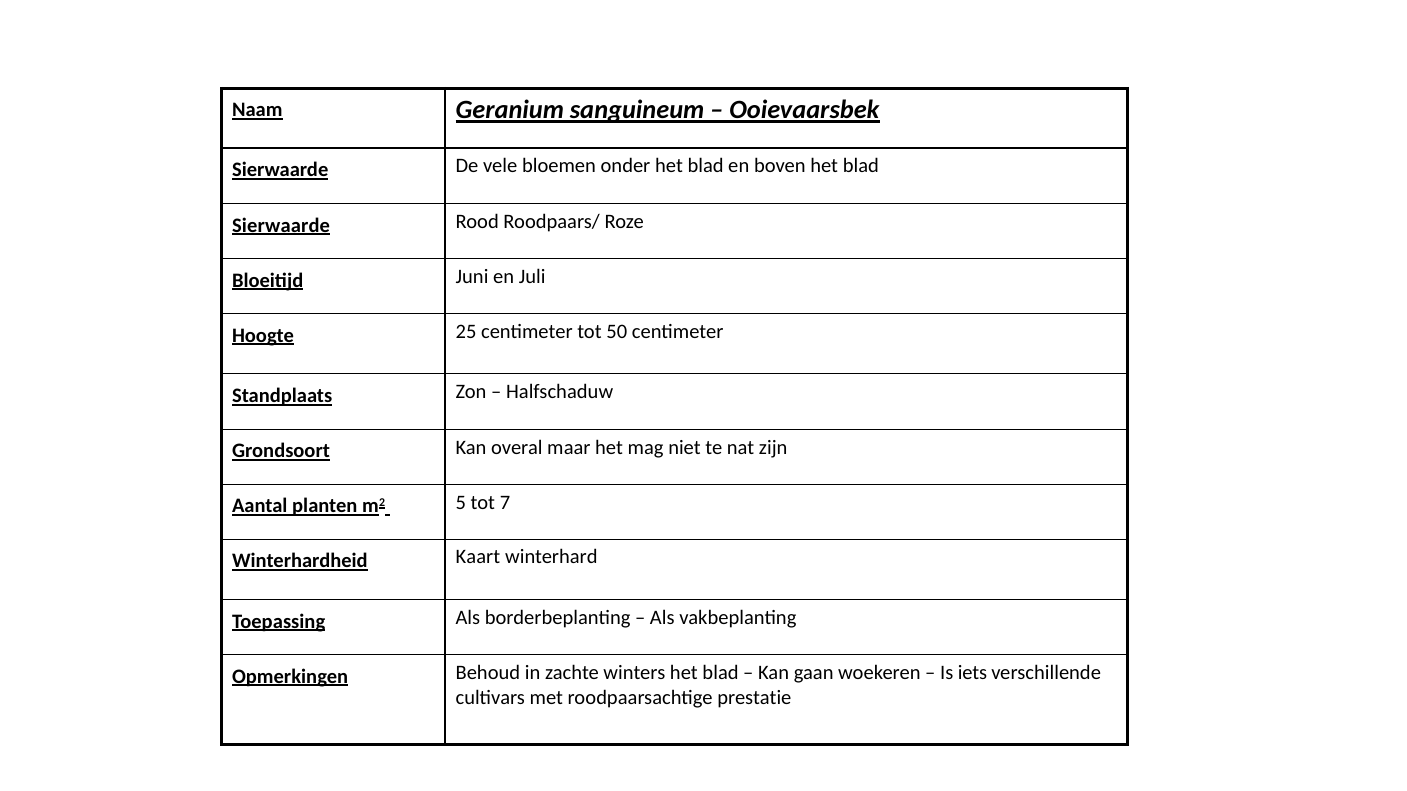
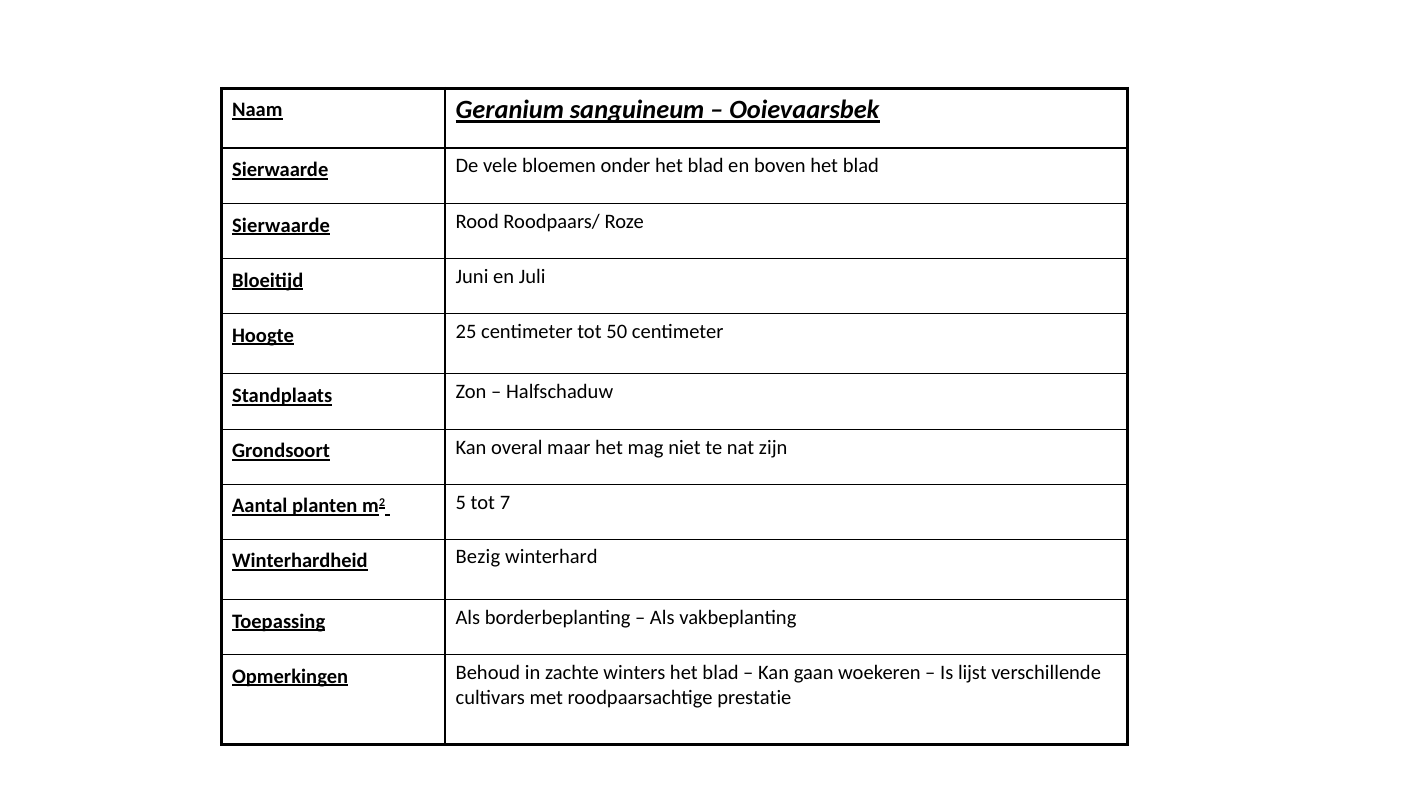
Kaart: Kaart -> Bezig
iets: iets -> lijst
